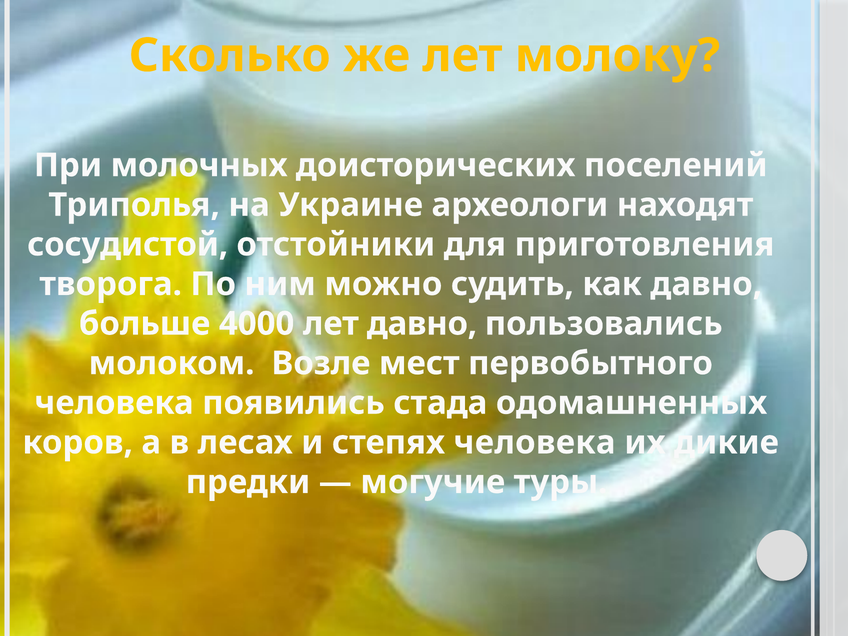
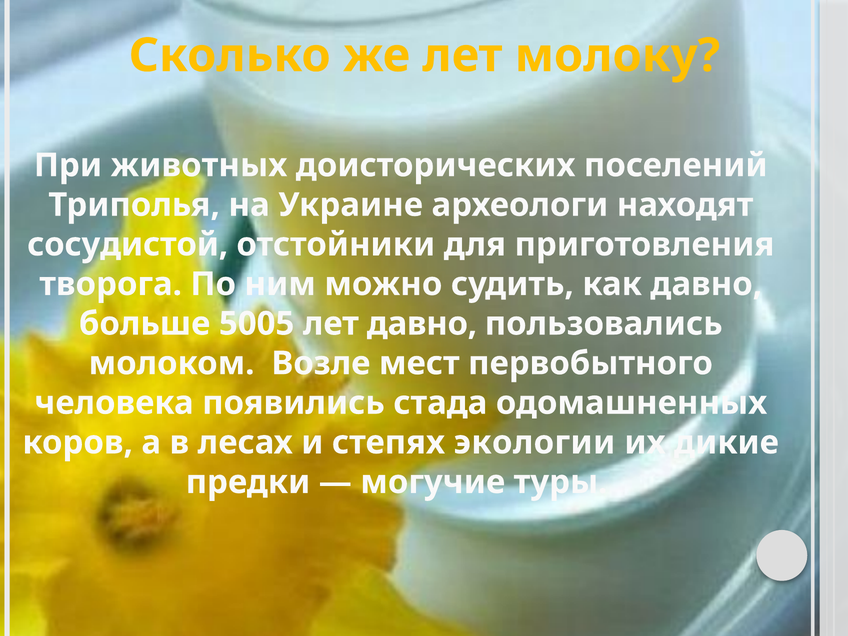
молочных: молочных -> животных
4000: 4000 -> 5005
степях человека: человека -> экологии
